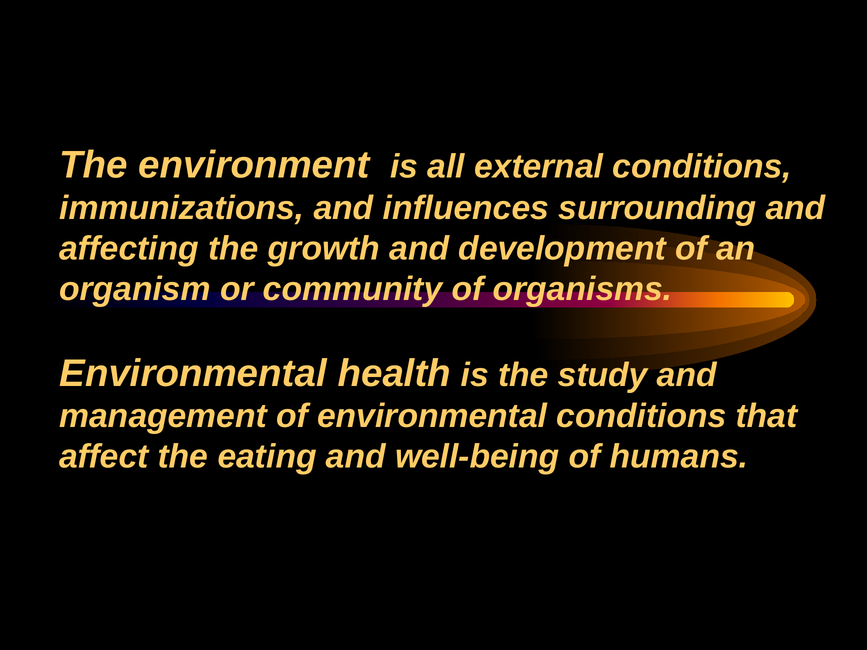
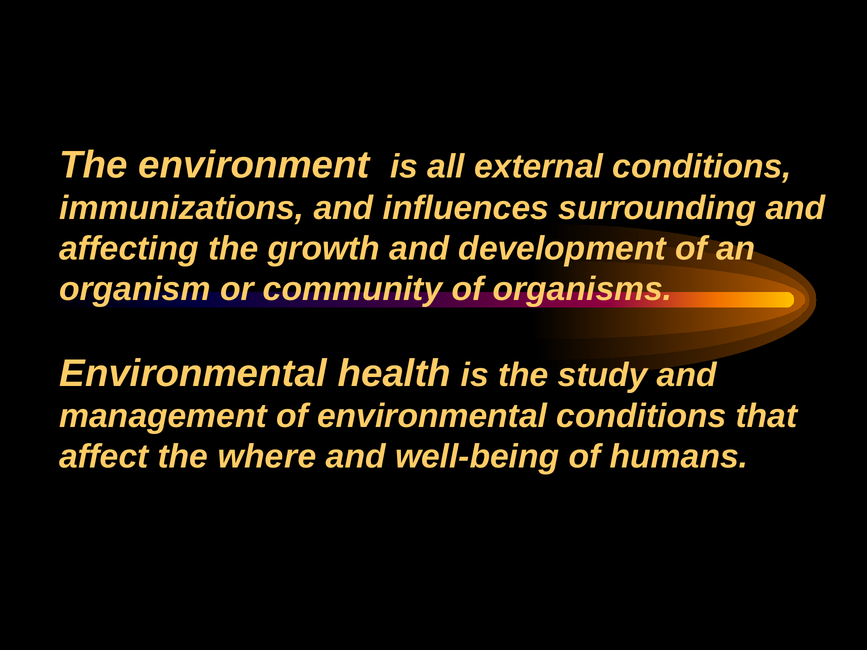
eating: eating -> where
